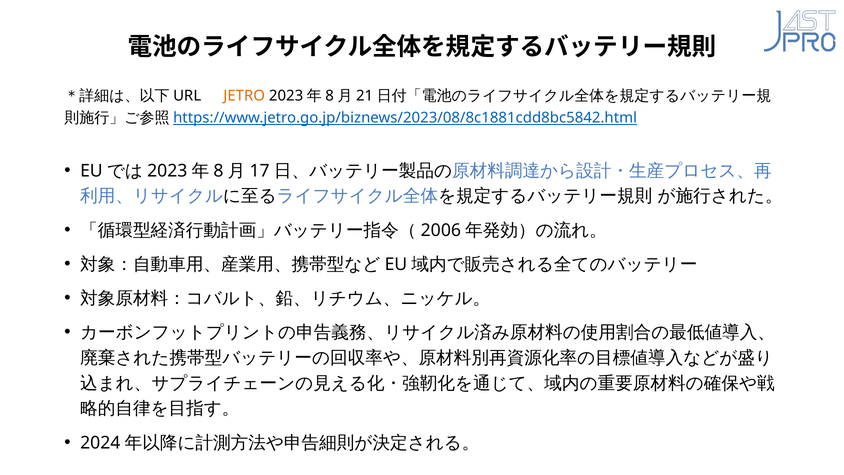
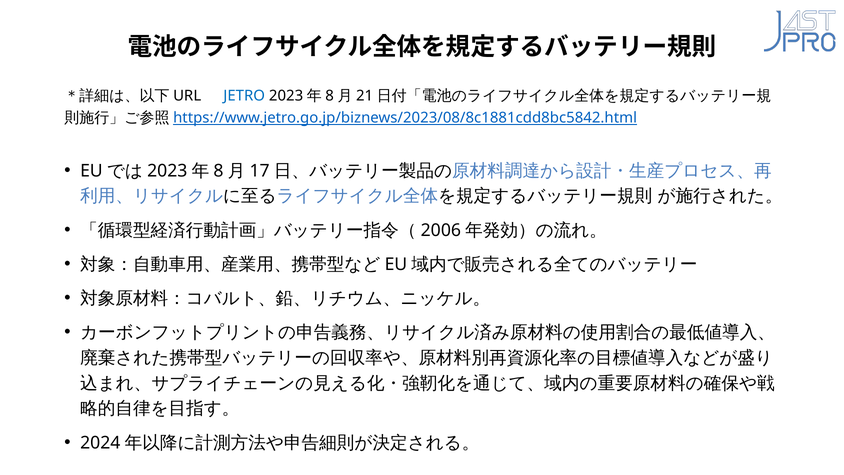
JETRO colour: orange -> blue
